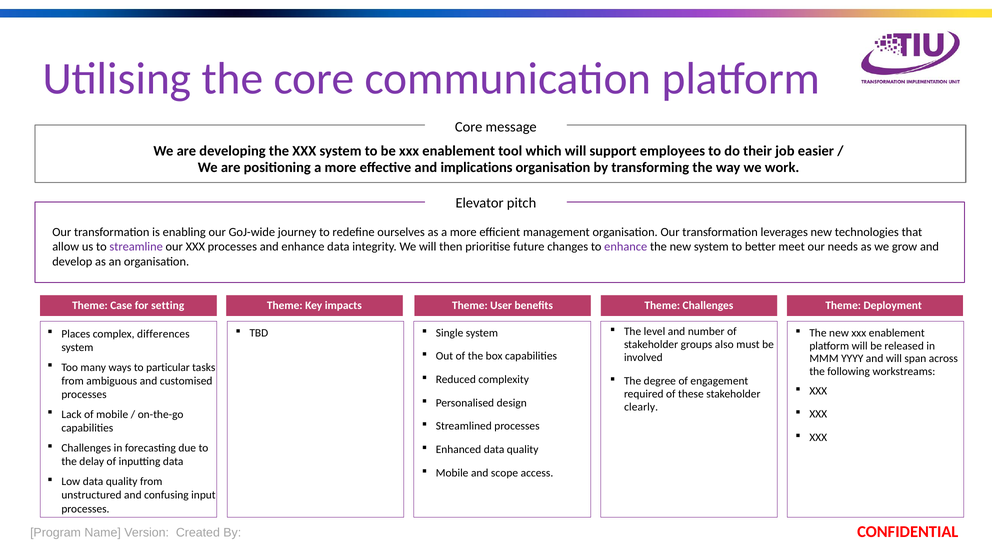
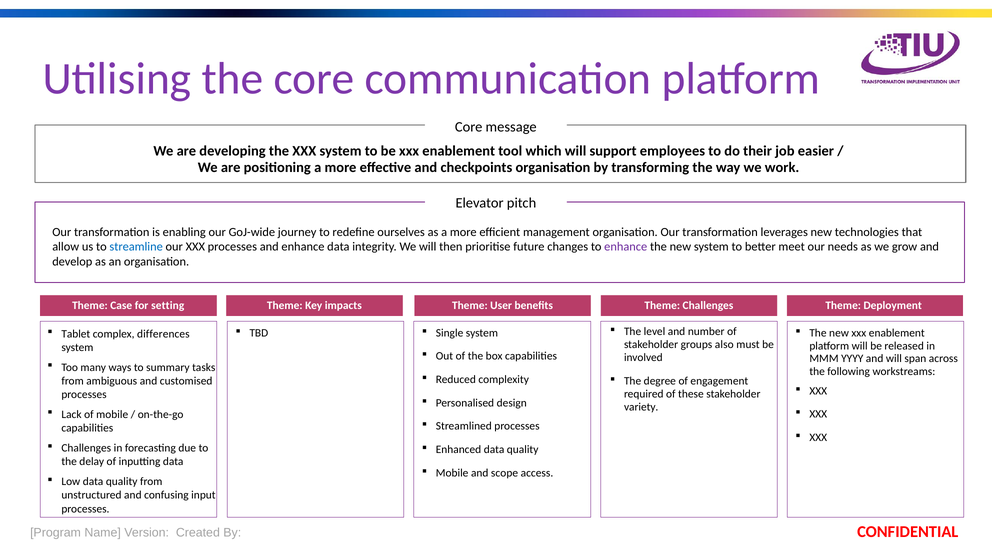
implications: implications -> checkpoints
streamline colour: purple -> blue
Places: Places -> Tablet
particular: particular -> summary
clearly: clearly -> variety
